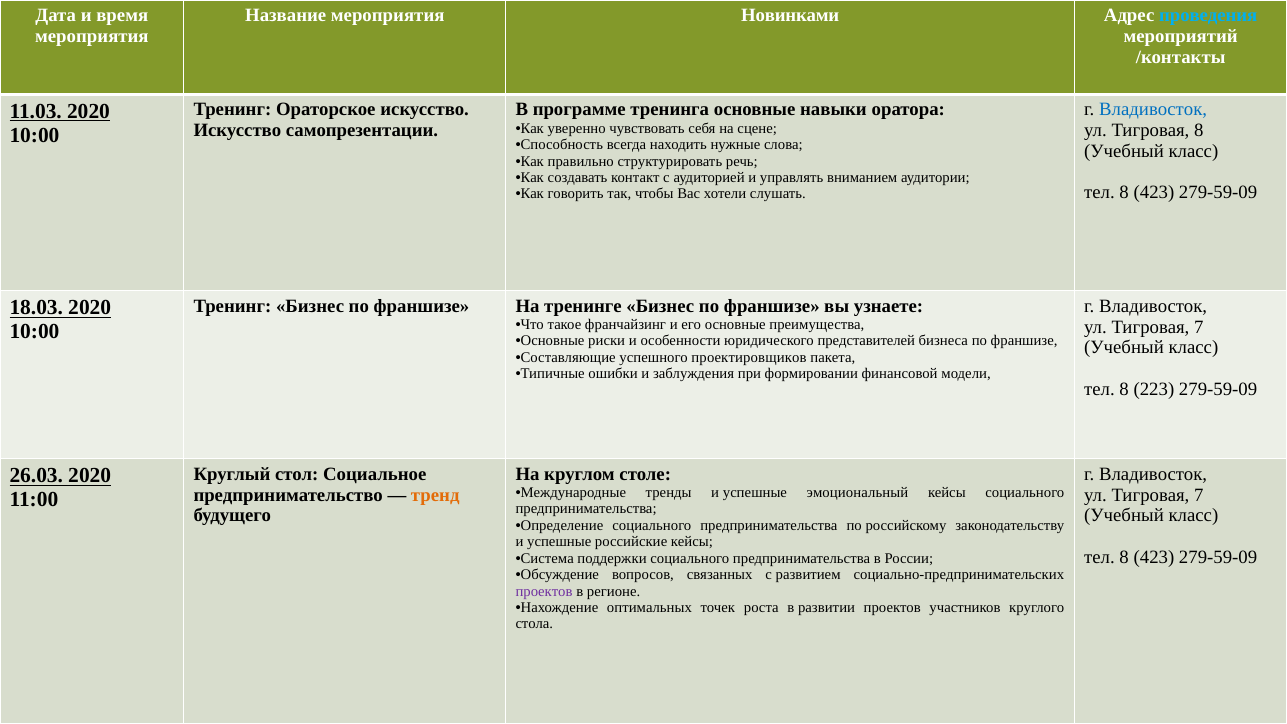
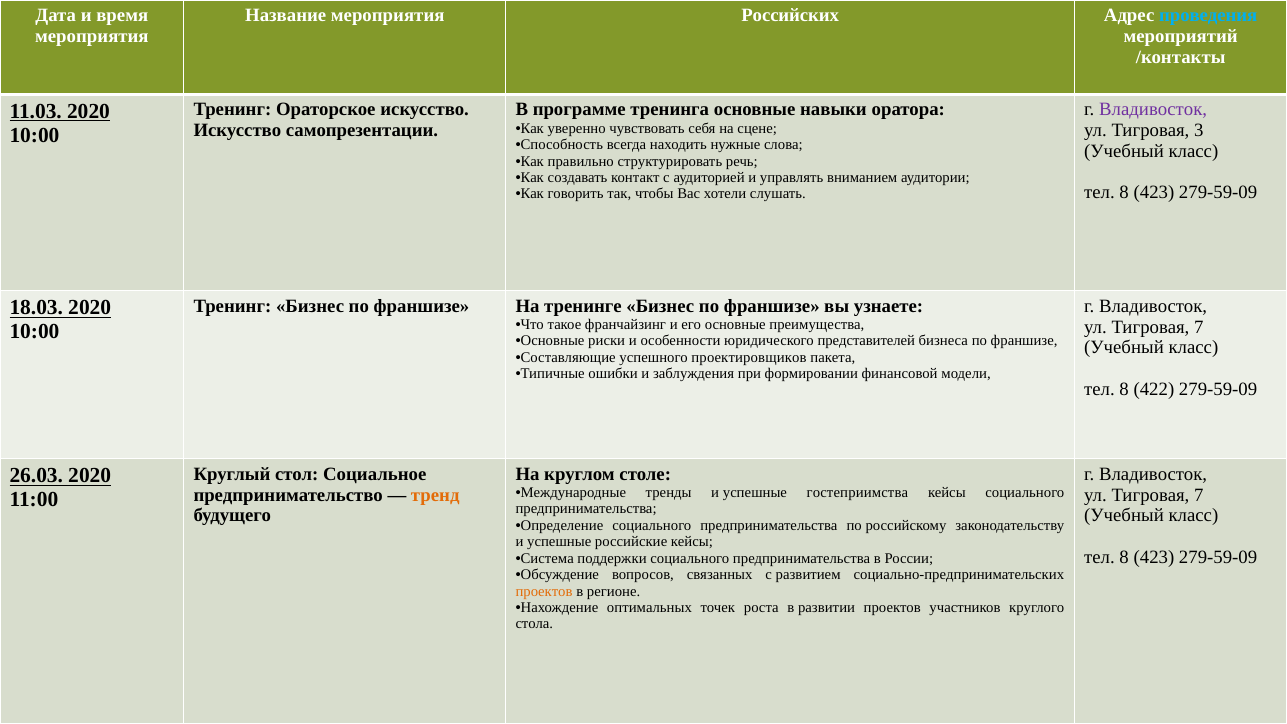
Новинками: Новинками -> Российских
Владивосток at (1153, 110) colour: blue -> purple
Тигровая 8: 8 -> 3
223: 223 -> 422
эмоциональный: эмоциональный -> гостеприимства
проектов at (544, 591) colour: purple -> orange
